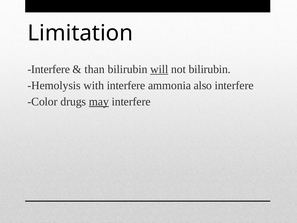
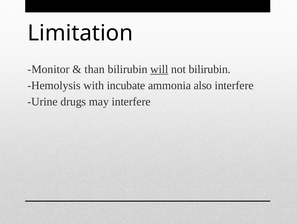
Interfere at (49, 69): Interfere -> Monitor
with interfere: interfere -> incubate
Color: Color -> Urine
may underline: present -> none
